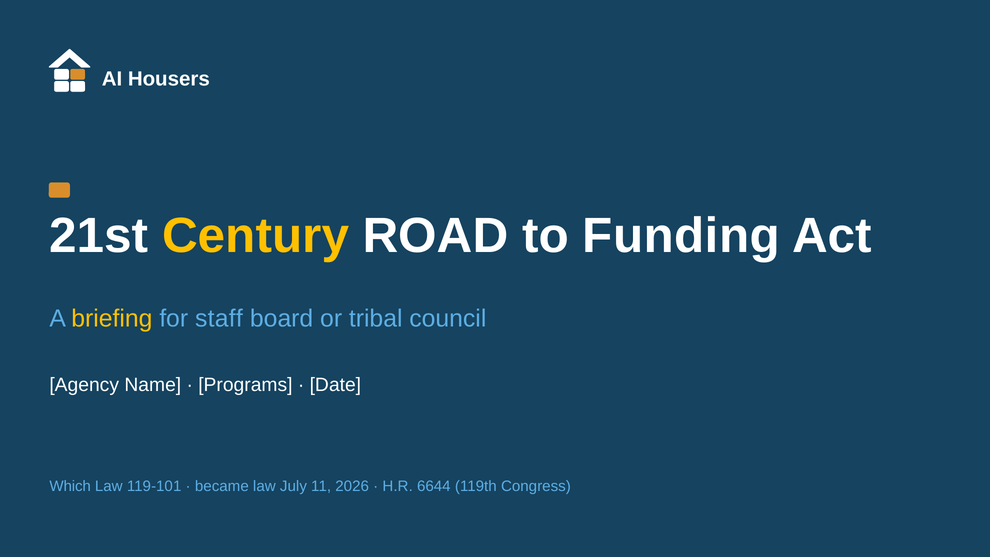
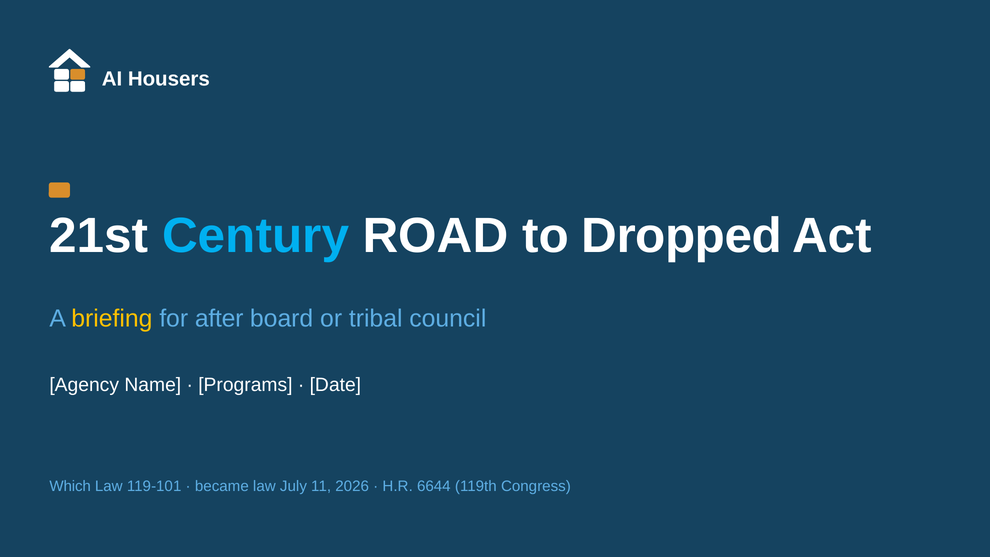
Century colour: yellow -> light blue
Funding: Funding -> Dropped
staff: staff -> after
